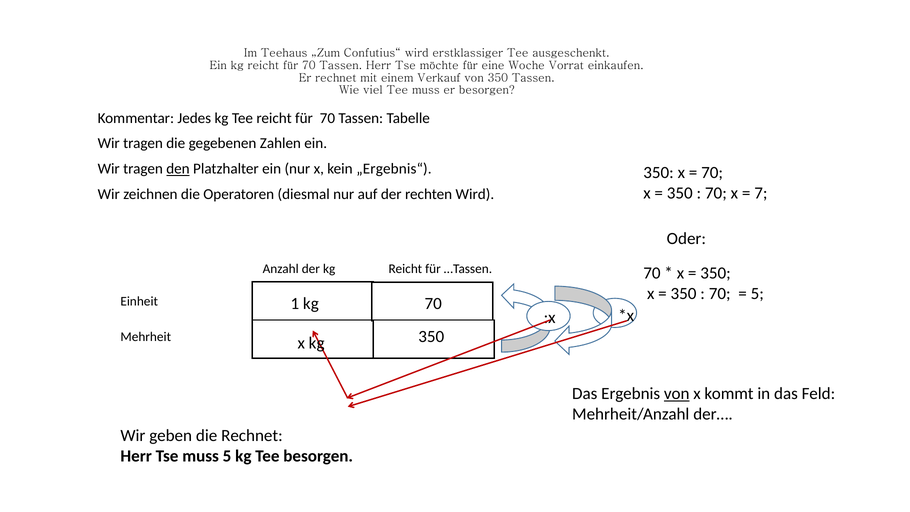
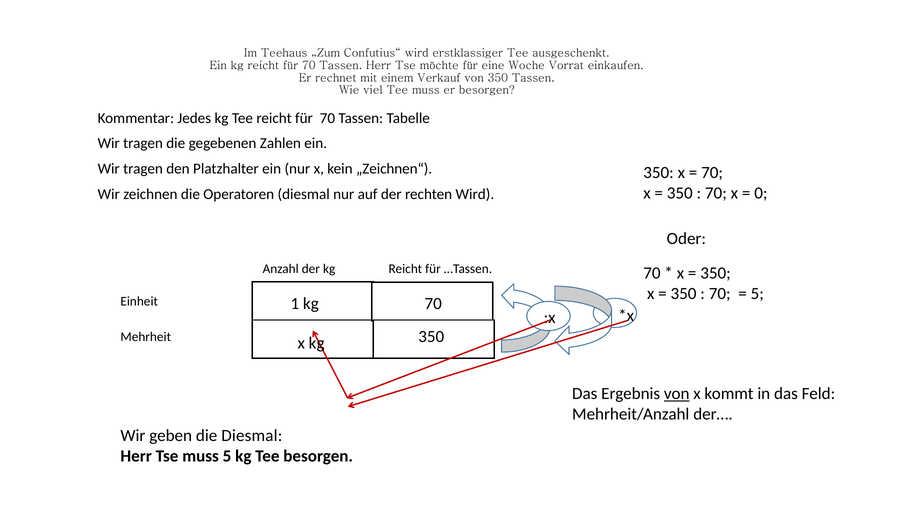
den underline: present -> none
„Ergebnis“: „Ergebnis“ -> „Zeichnen“
7: 7 -> 0
die Rechnet: Rechnet -> Diesmal
